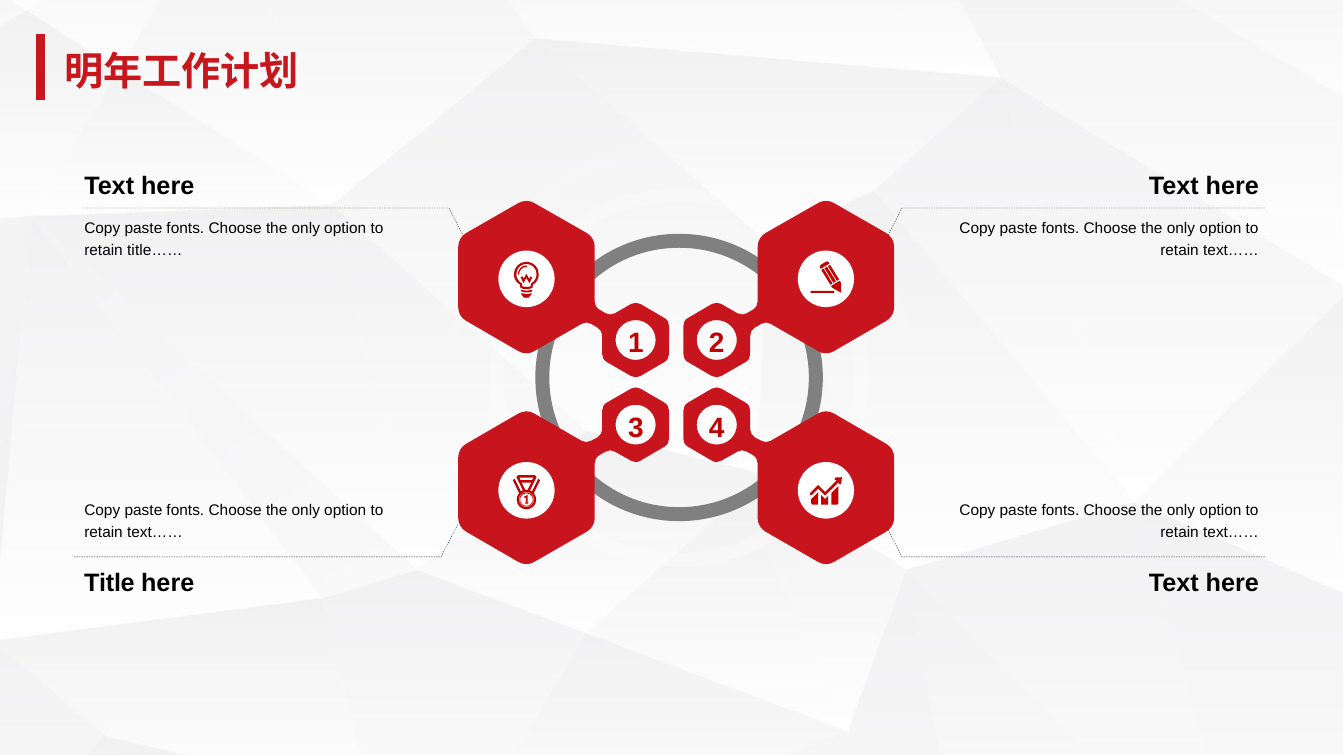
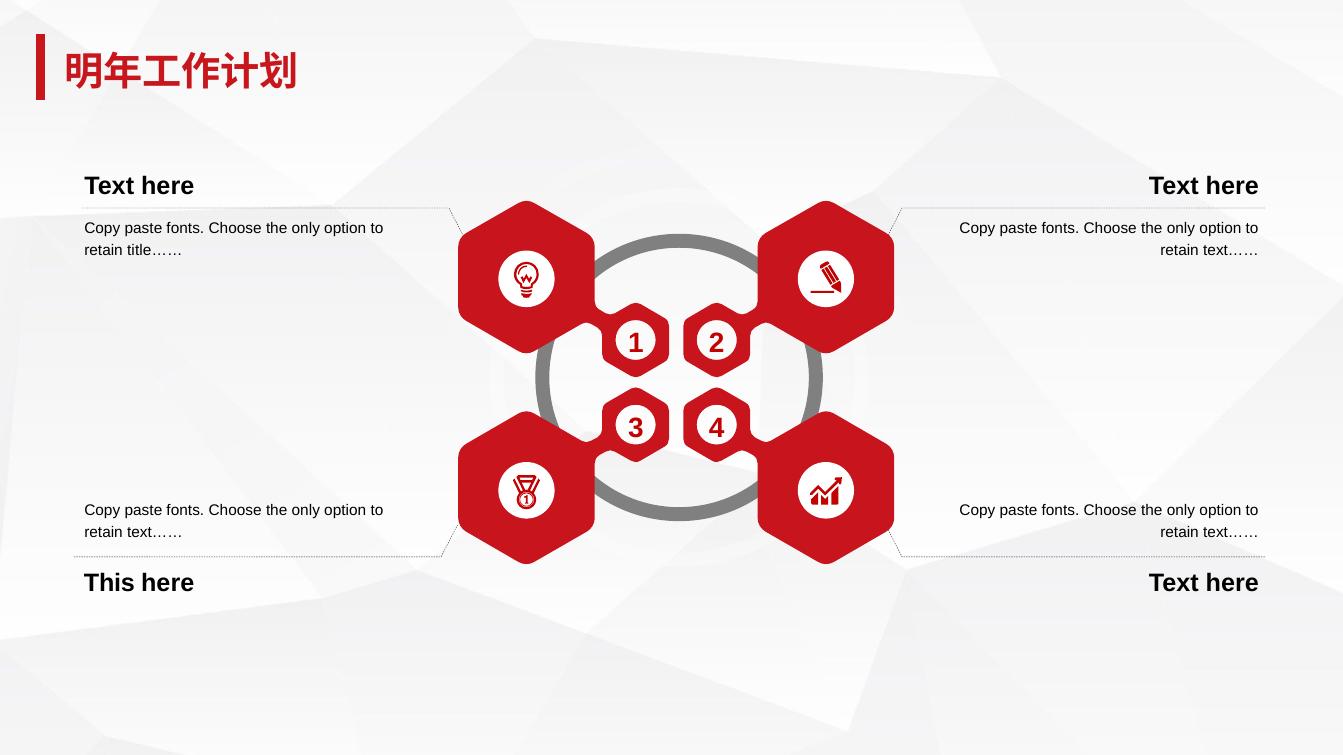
Title: Title -> This
